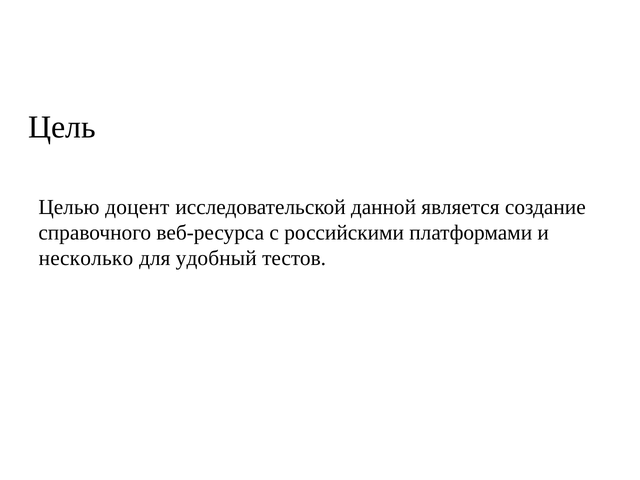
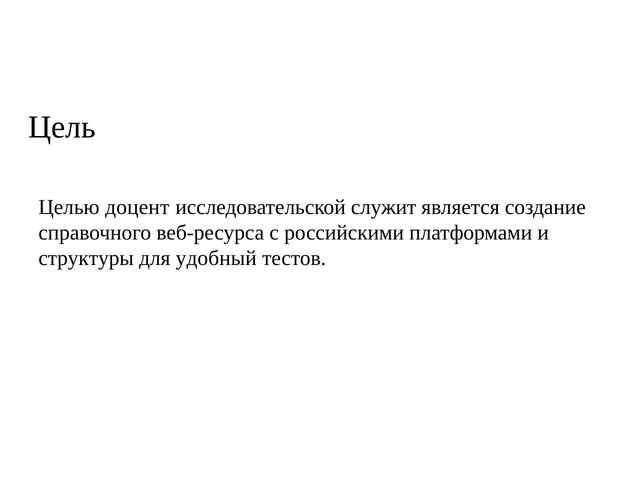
данной: данной -> служит
несколько: несколько -> структуры
